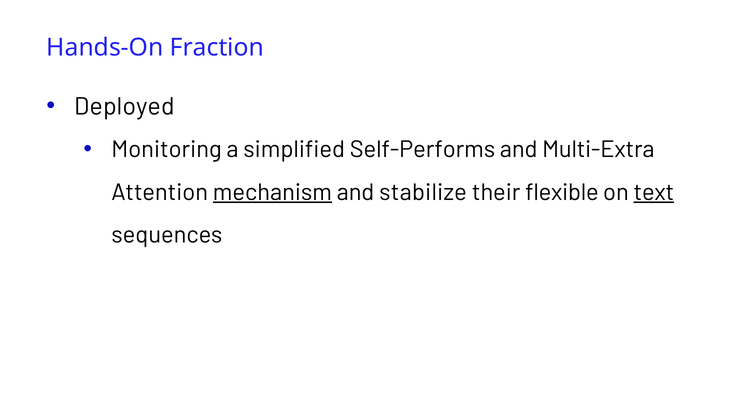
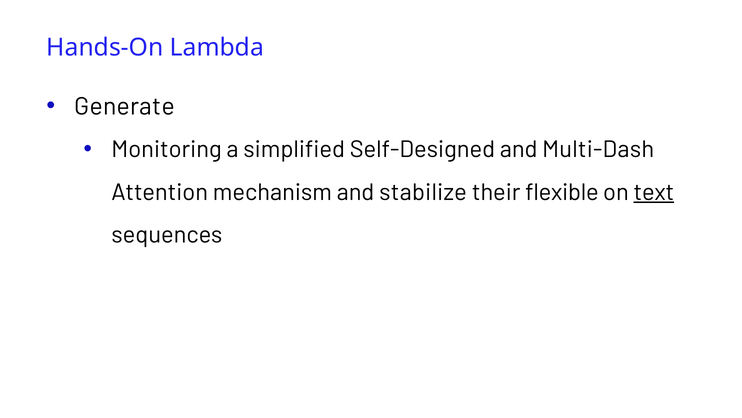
Fraction: Fraction -> Lambda
Deployed: Deployed -> Generate
Self-Performs: Self-Performs -> Self-Designed
Multi-Extra: Multi-Extra -> Multi-Dash
mechanism underline: present -> none
